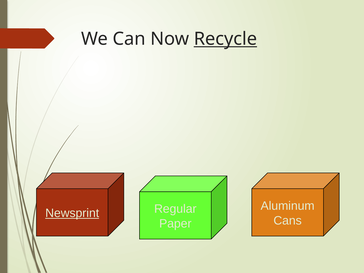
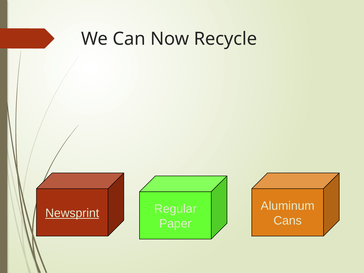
Recycle underline: present -> none
